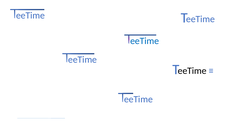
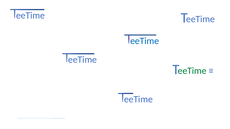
eeTime at (192, 71) colour: black -> green
